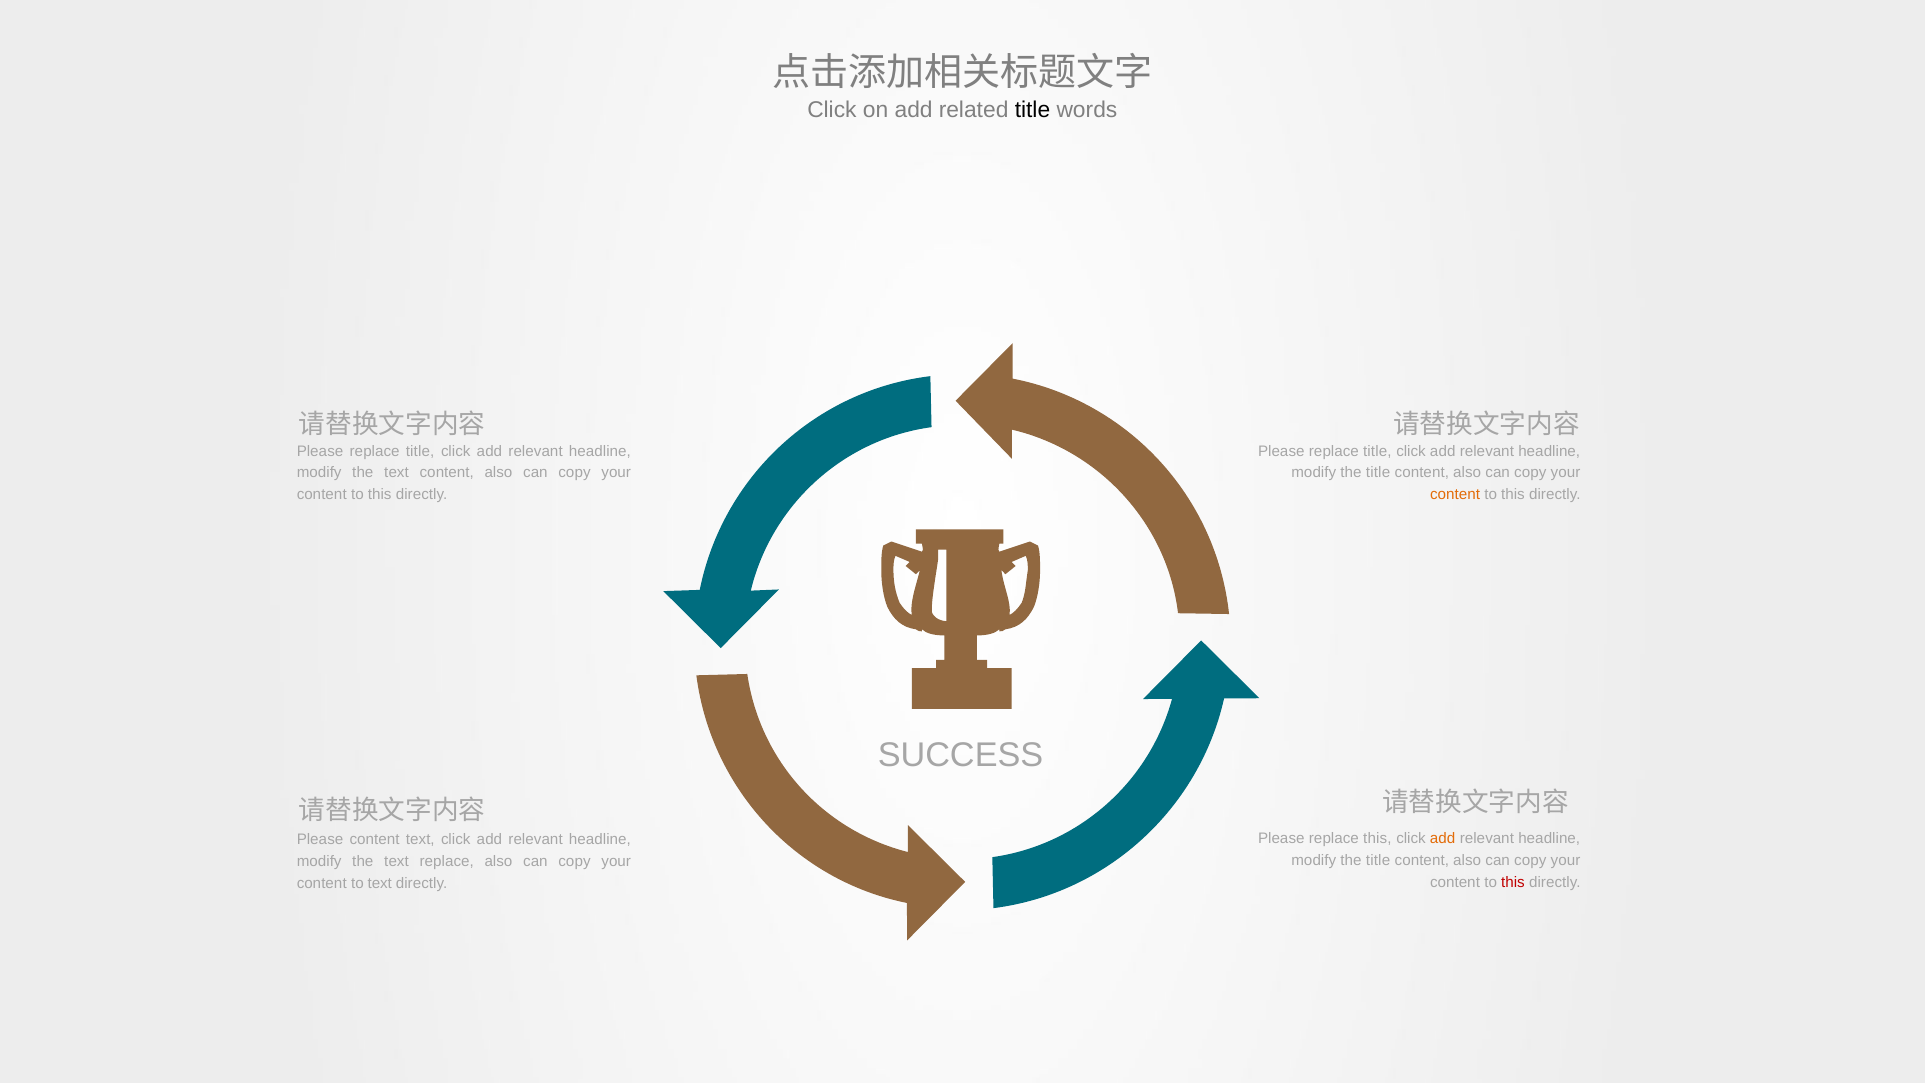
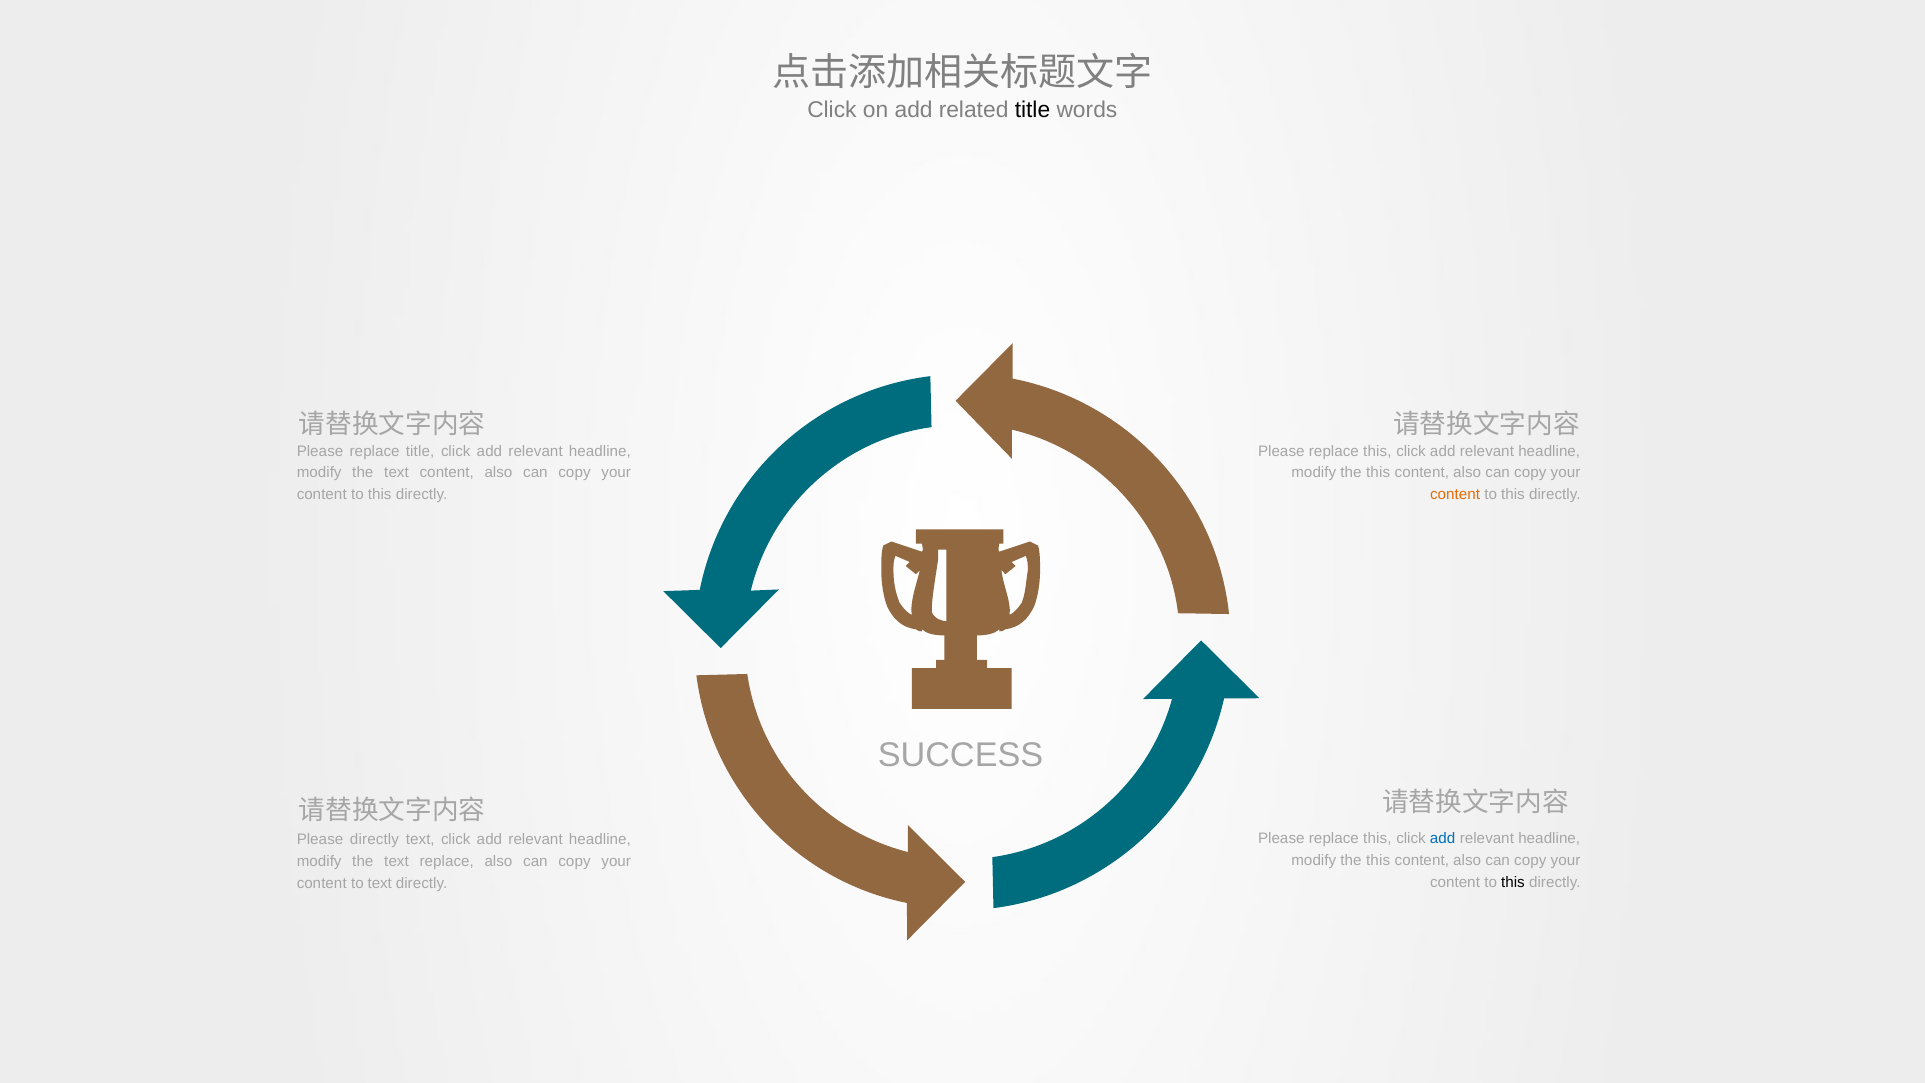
title at (1377, 451): title -> this
title at (1378, 473): title -> this
add at (1443, 839) colour: orange -> blue
Please content: content -> directly
title at (1378, 861): title -> this
this at (1513, 882) colour: red -> black
